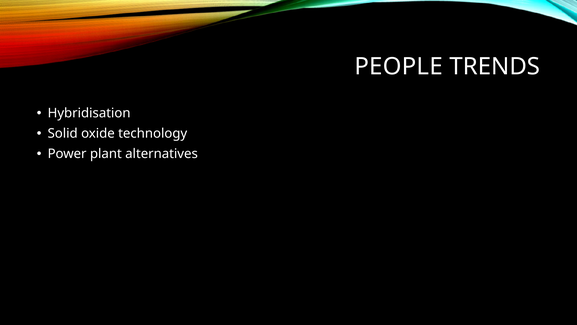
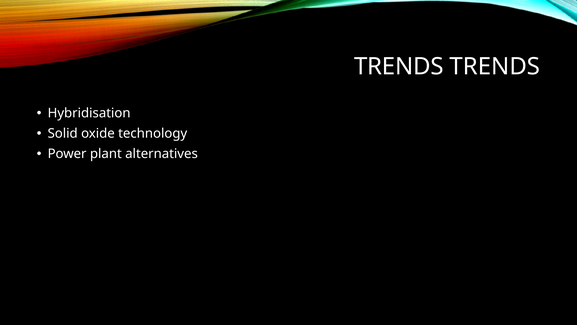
PEOPLE at (399, 67): PEOPLE -> TRENDS
